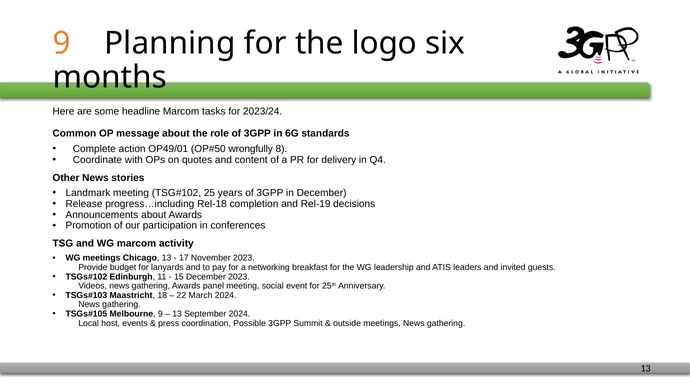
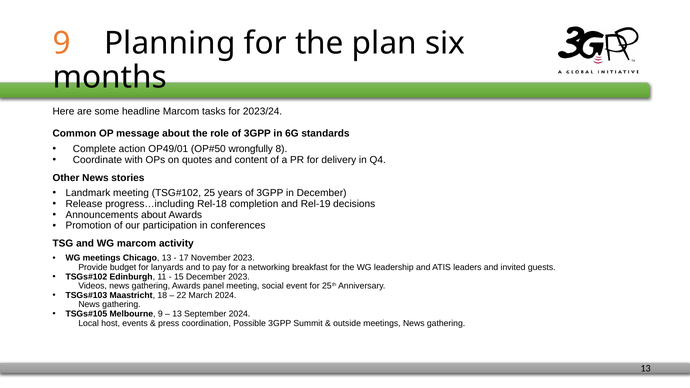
logo: logo -> plan
